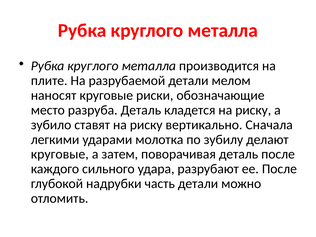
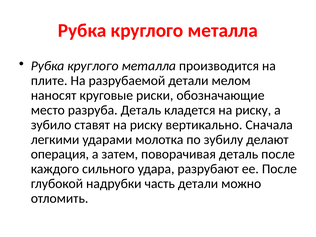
круговые at (60, 154): круговые -> операция
